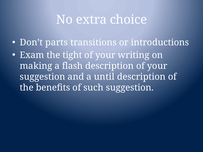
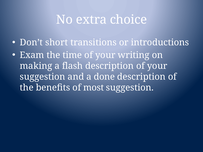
parts: parts -> short
tight: tight -> time
until: until -> done
such: such -> most
